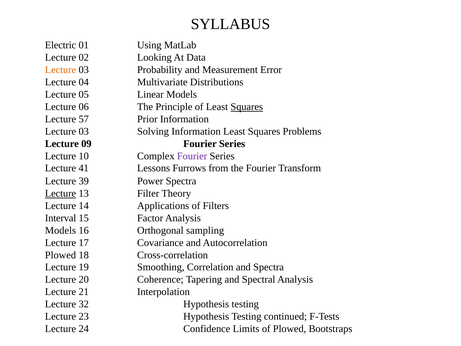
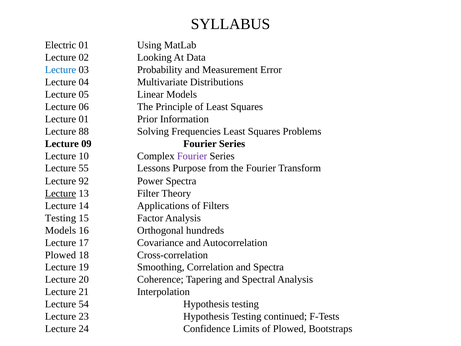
Lecture at (61, 70) colour: orange -> blue
Squares at (247, 107) underline: present -> none
Lecture 57: 57 -> 01
03 at (84, 131): 03 -> 88
Solving Information: Information -> Frequencies
41: 41 -> 55
Furrows: Furrows -> Purpose
39: 39 -> 92
Interval at (61, 218): Interval -> Testing
sampling: sampling -> hundreds
32: 32 -> 54
